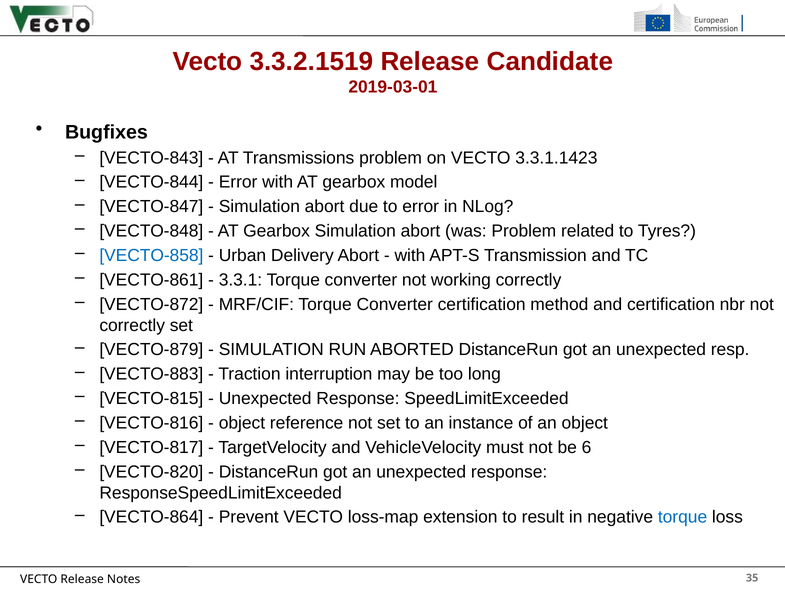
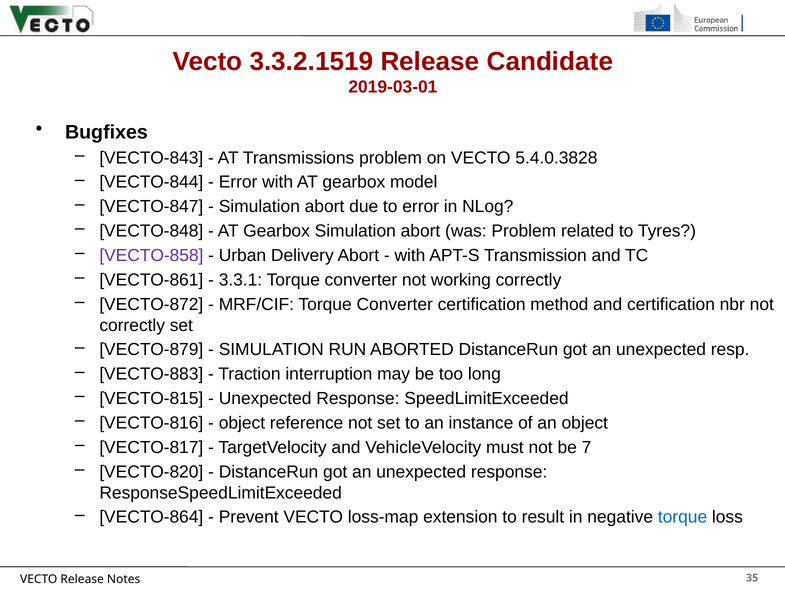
3.3.1.1423: 3.3.1.1423 -> 5.4.0.3828
VECTO-858 colour: blue -> purple
6: 6 -> 7
